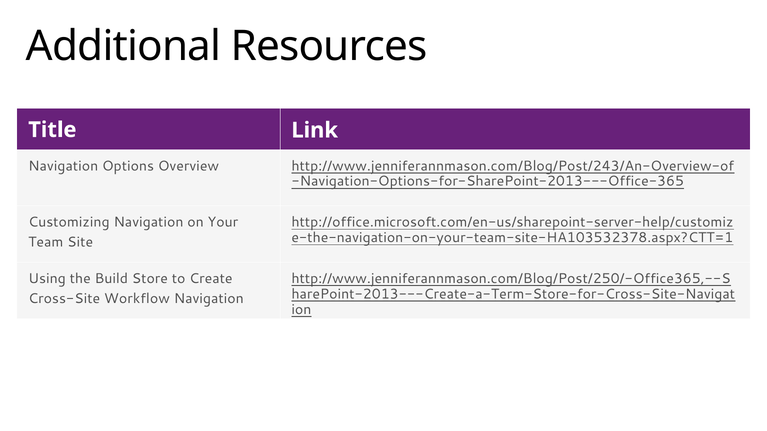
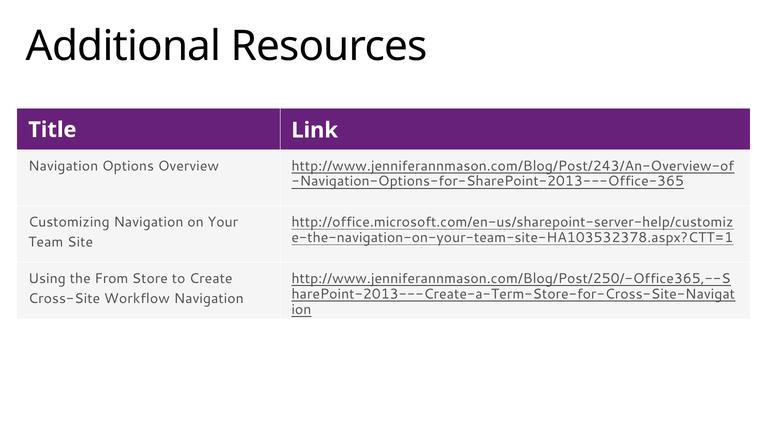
Build: Build -> From
